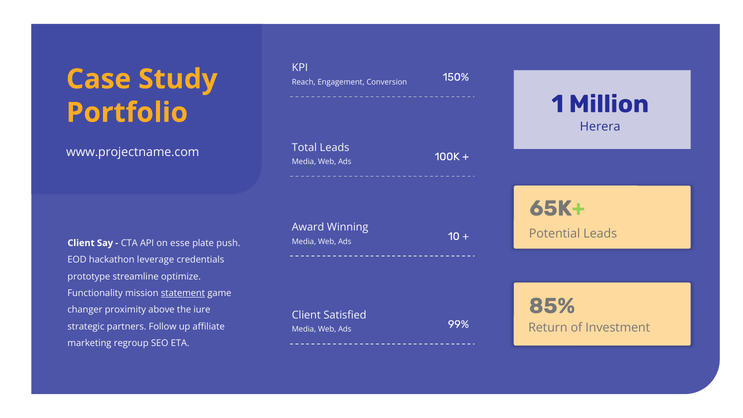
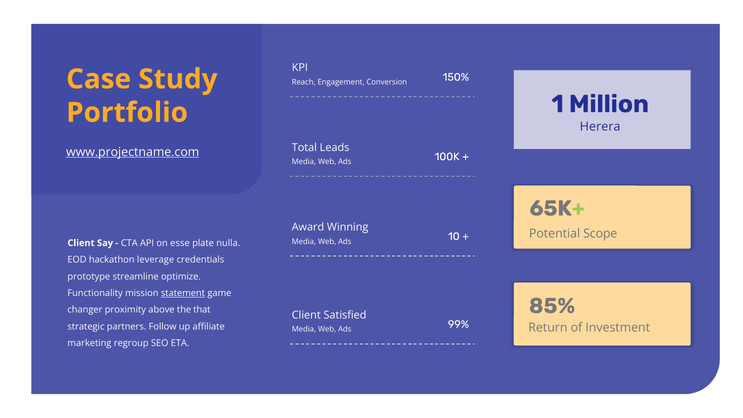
www.projectname.com underline: none -> present
Potential Leads: Leads -> Scope
push: push -> nulla
iure: iure -> that
